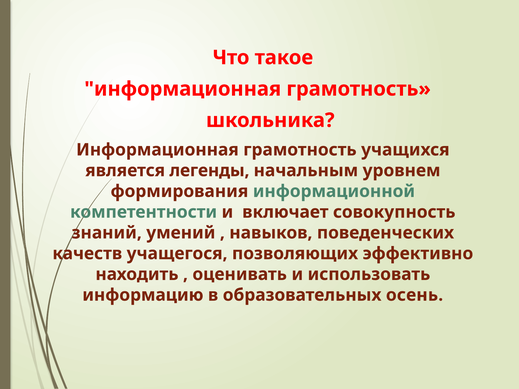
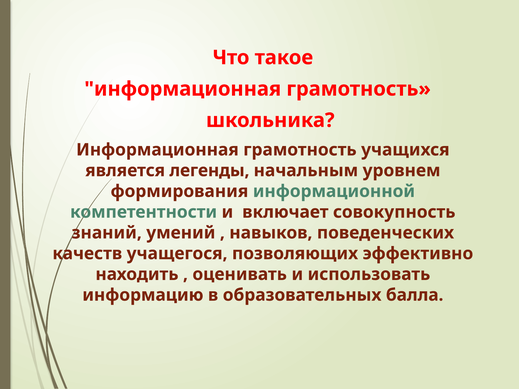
осень: осень -> балла
